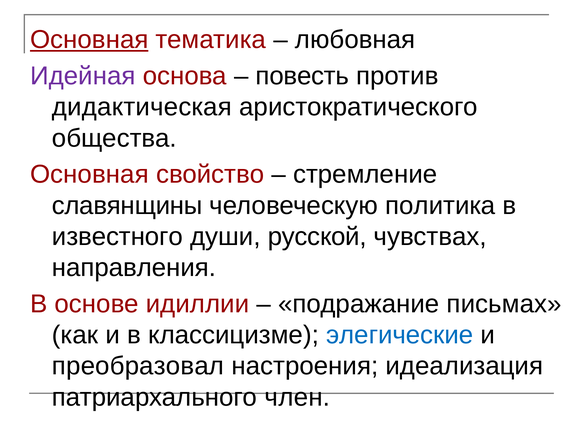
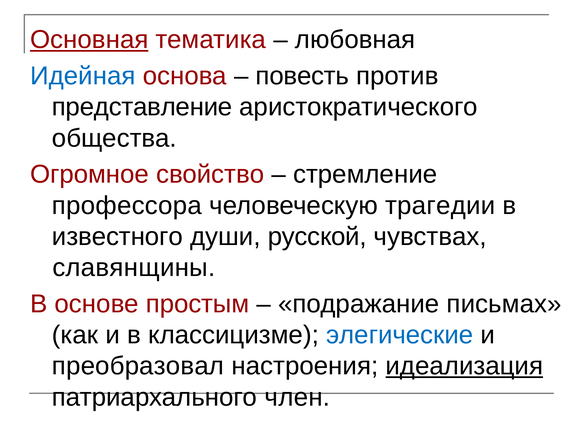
Идейная colour: purple -> blue
дидактическая: дидактическая -> представление
Основная at (89, 174): Основная -> Огромное
славянщины: славянщины -> профессора
политика: политика -> трагедии
направления: направления -> славянщины
идиллии: идиллии -> простым
идеализация underline: none -> present
